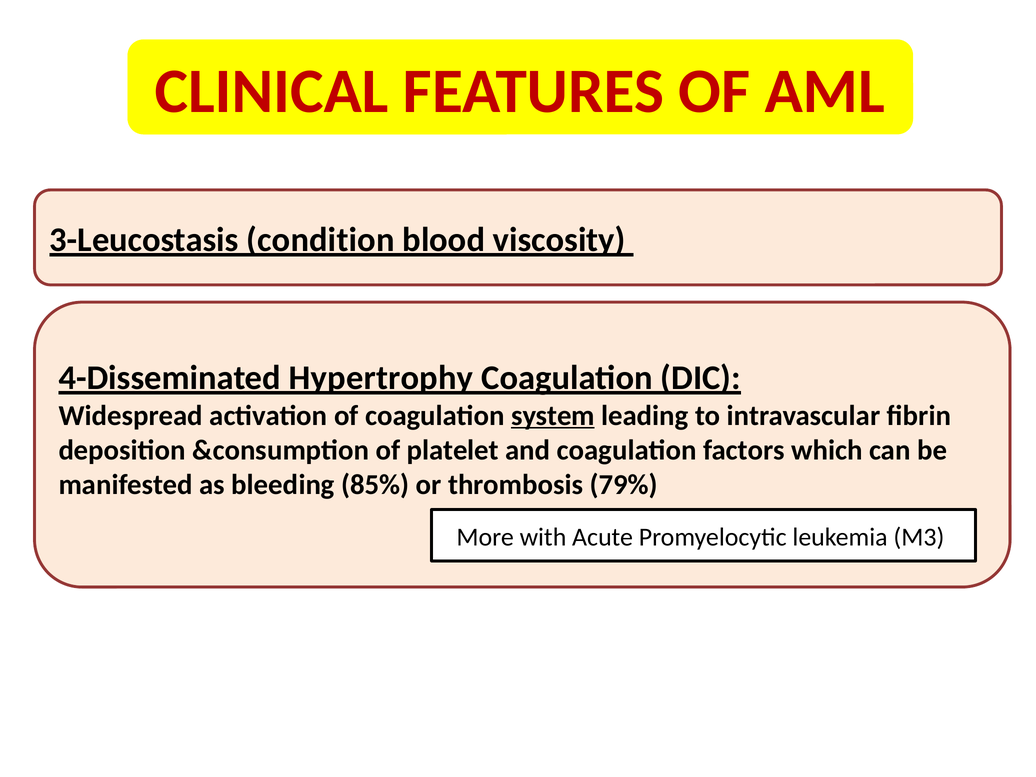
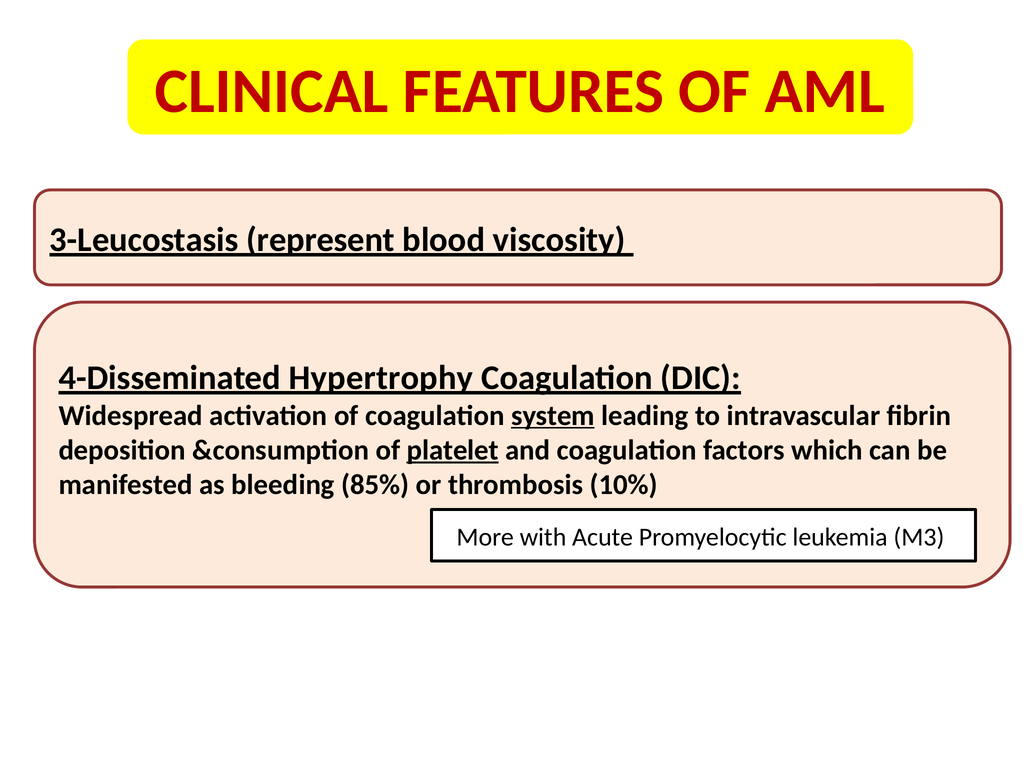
condition: condition -> represent
platelet underline: none -> present
79%: 79% -> 10%
